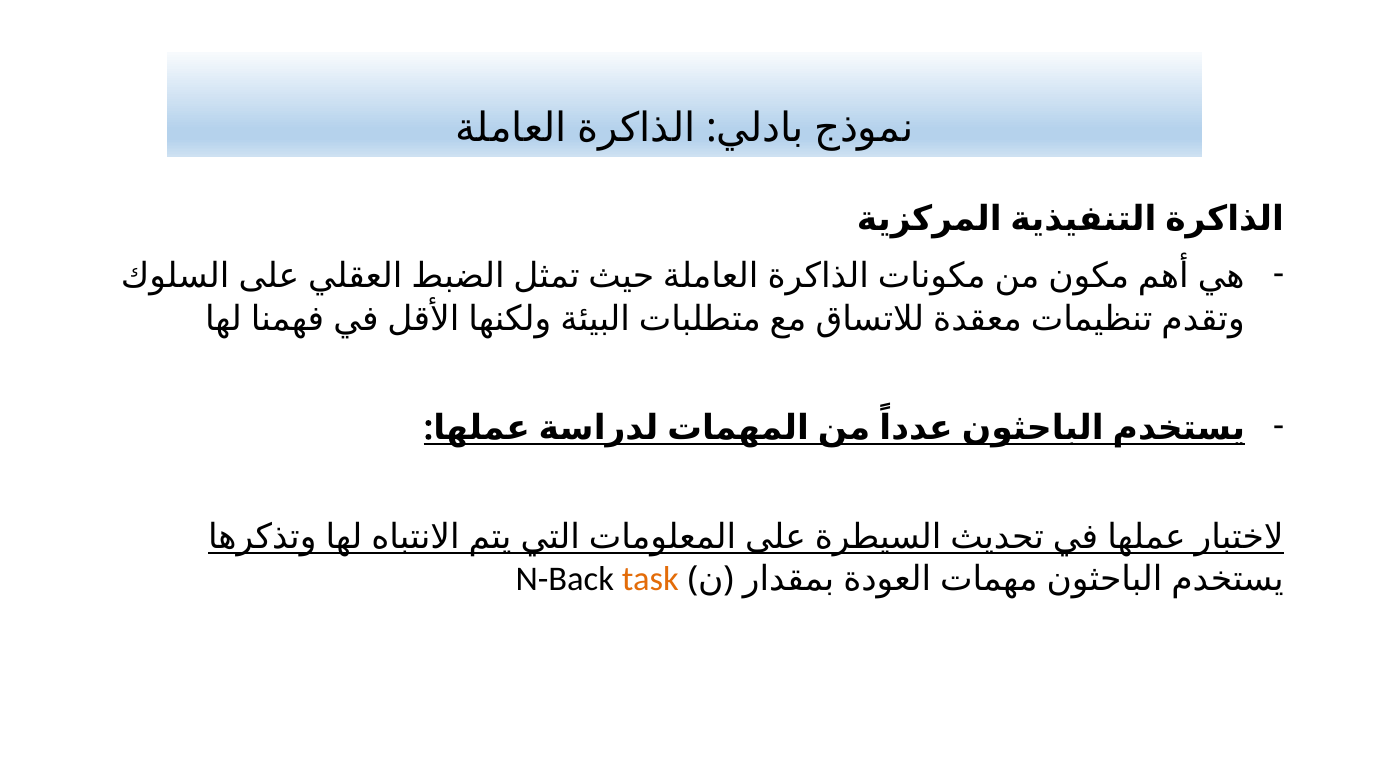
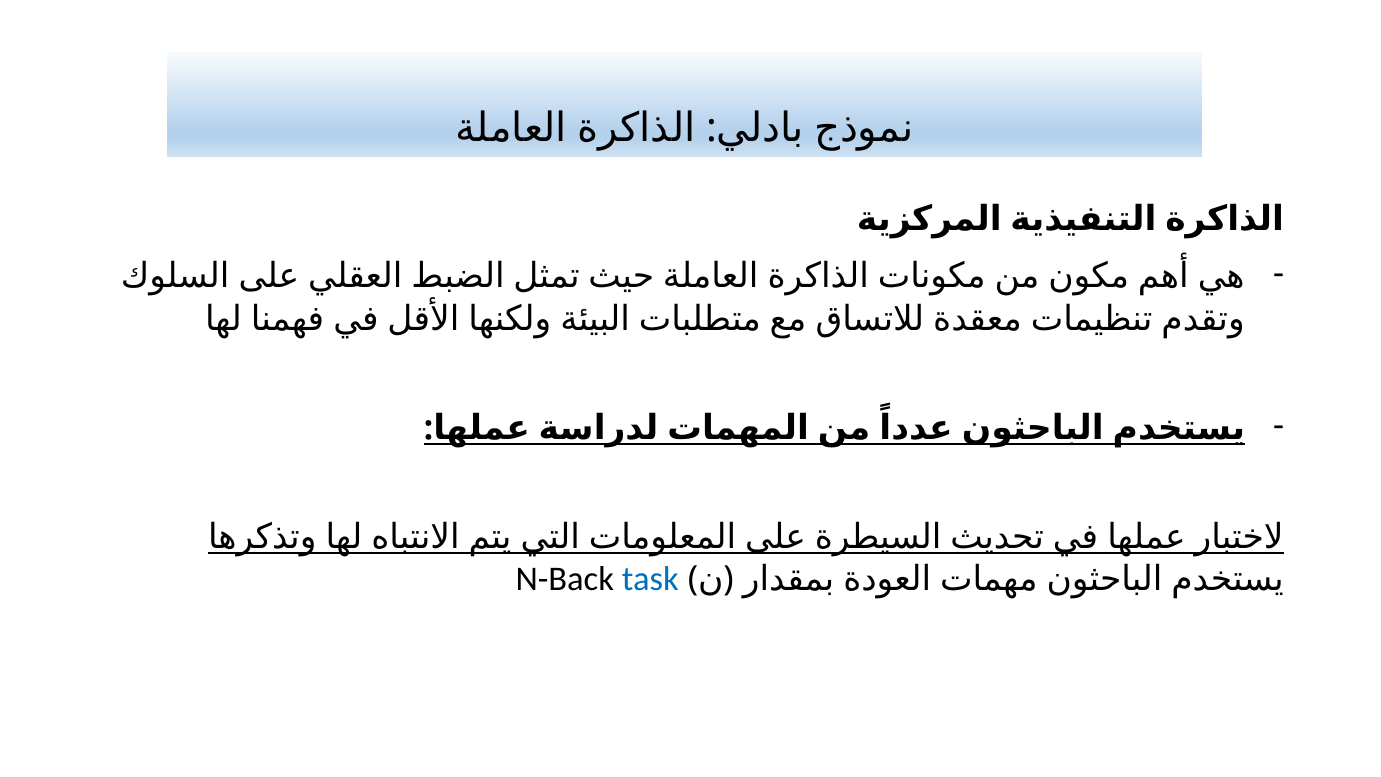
task colour: orange -> blue
